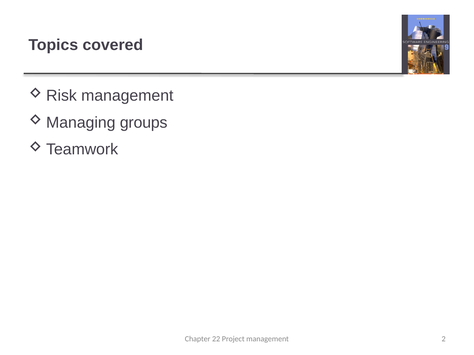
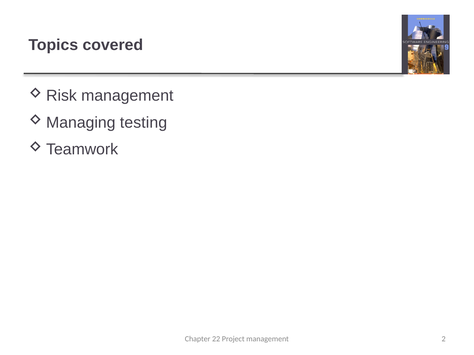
groups: groups -> testing
